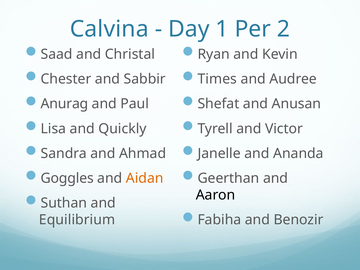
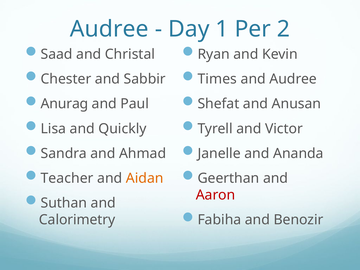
Calvina at (109, 29): Calvina -> Audree
Goggles: Goggles -> Teacher
Aaron colour: black -> red
Equilibrium: Equilibrium -> Calorimetry
